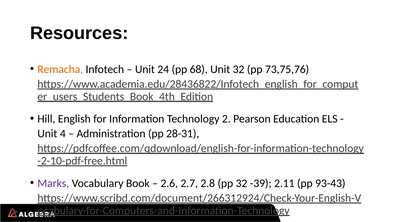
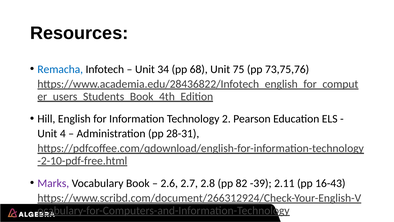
Remacha colour: orange -> blue
24: 24 -> 34
Unit 32: 32 -> 75
pp 32: 32 -> 82
93-43: 93-43 -> 16-43
